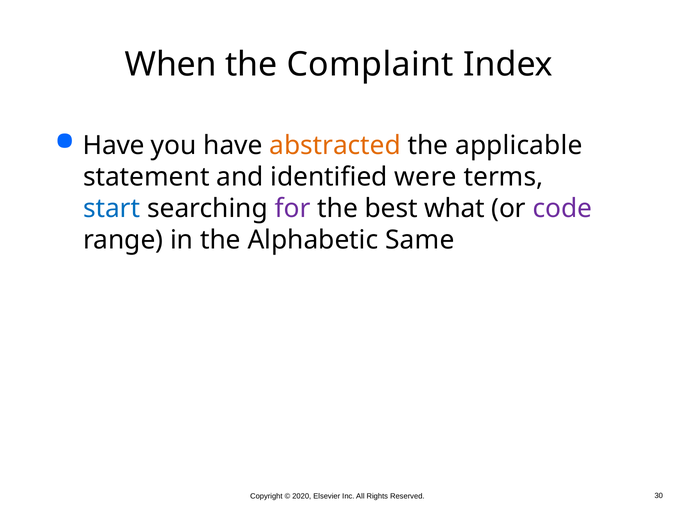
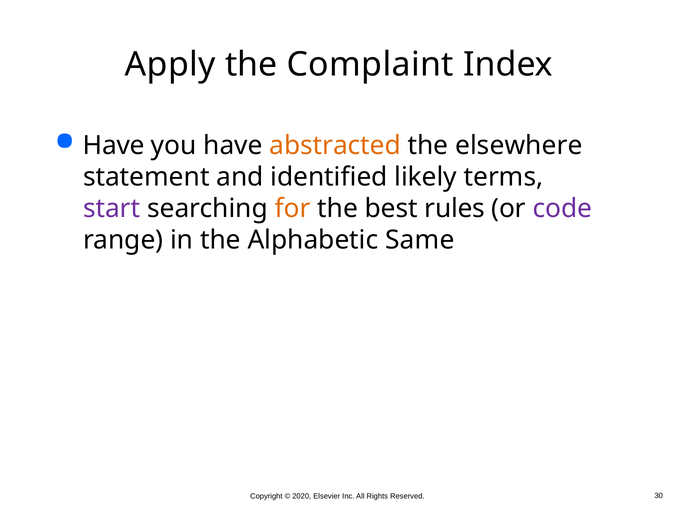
When: When -> Apply
applicable: applicable -> elsewhere
were: were -> likely
start colour: blue -> purple
for colour: purple -> orange
what: what -> rules
